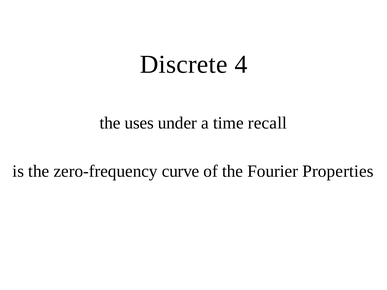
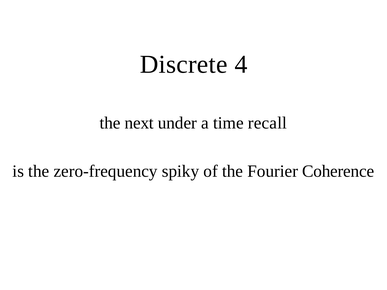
uses: uses -> next
curve: curve -> spiky
Properties: Properties -> Coherence
